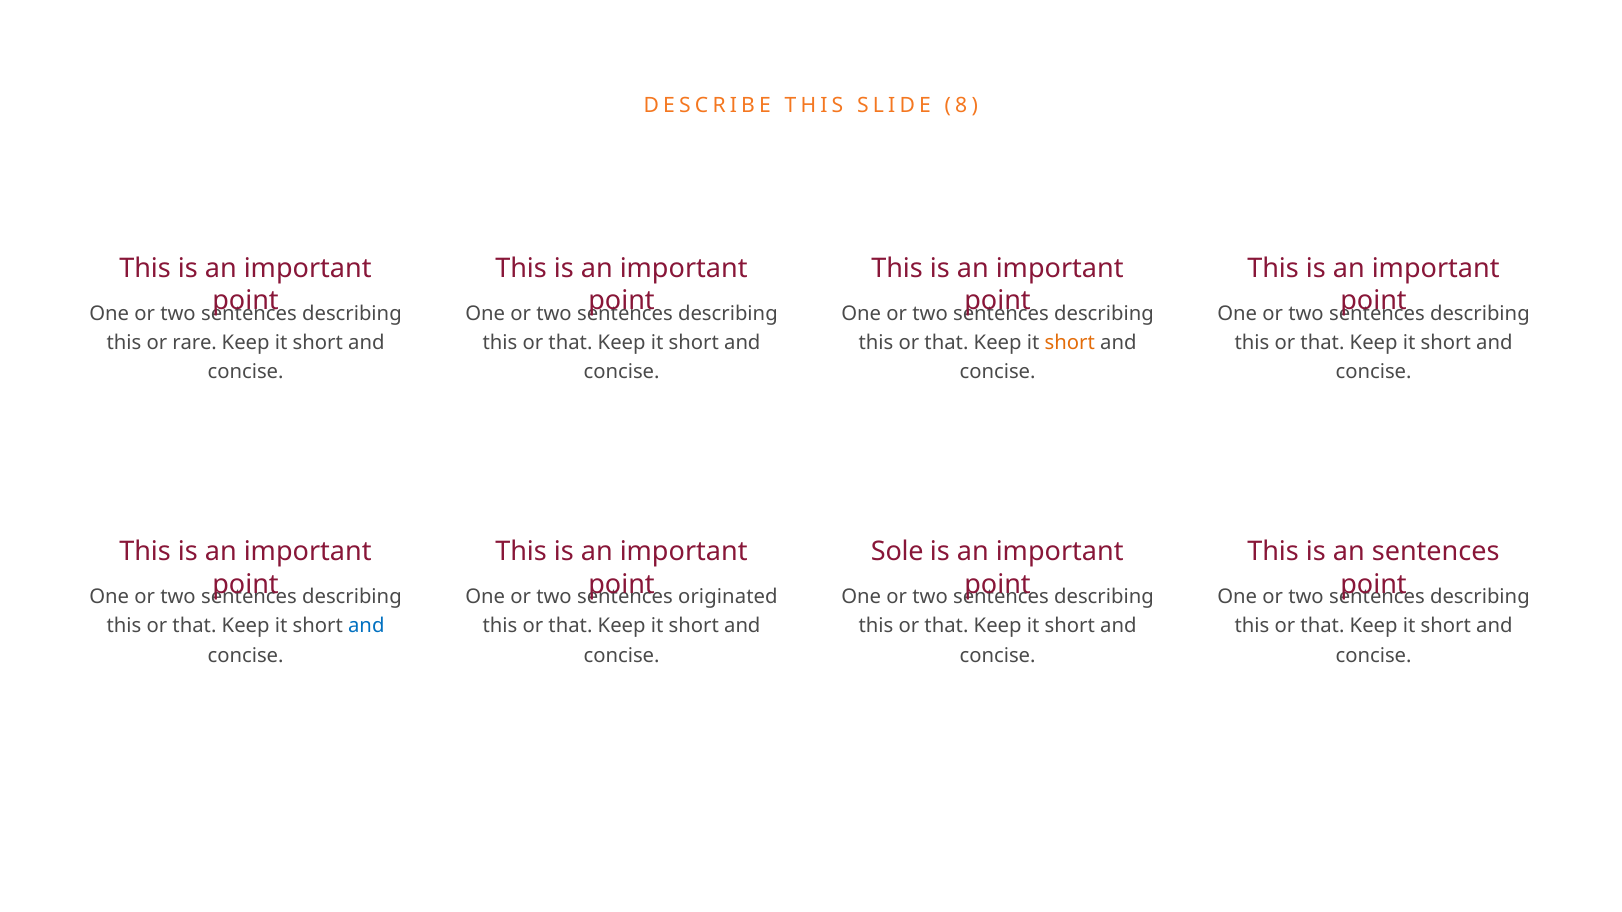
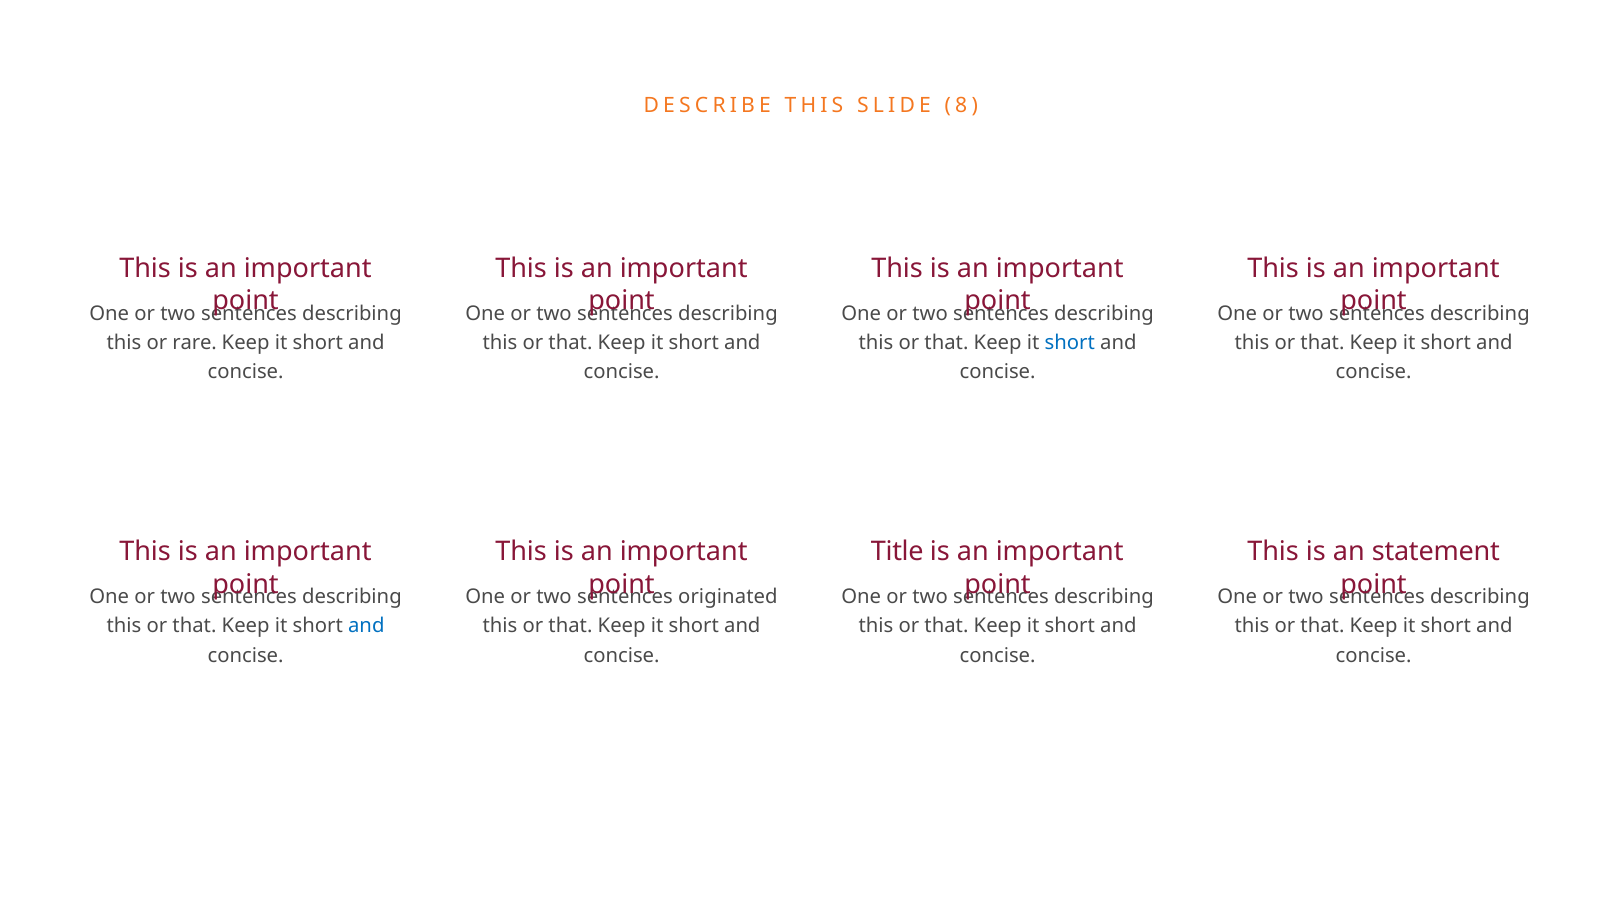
short at (1070, 343) colour: orange -> blue
Sole: Sole -> Title
an sentences: sentences -> statement
